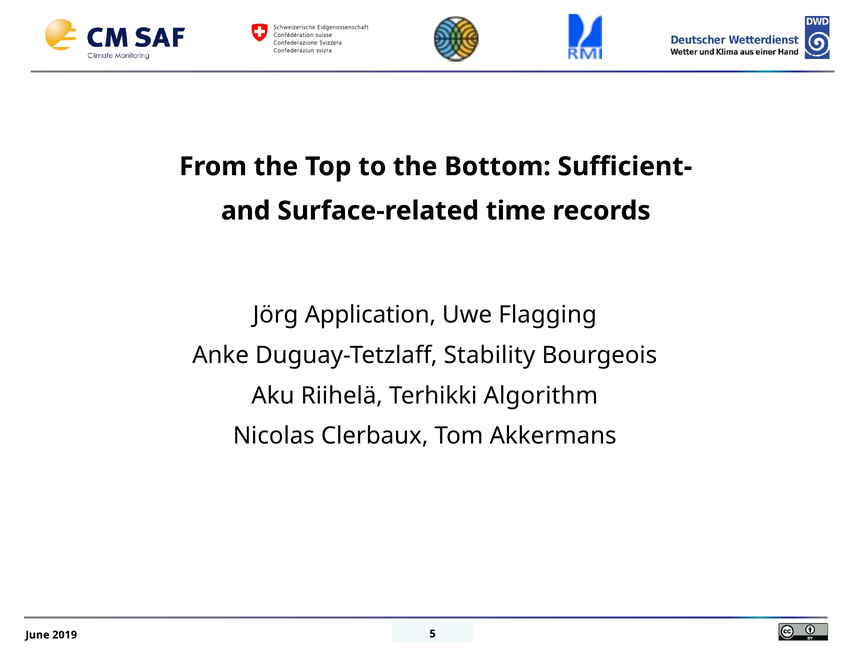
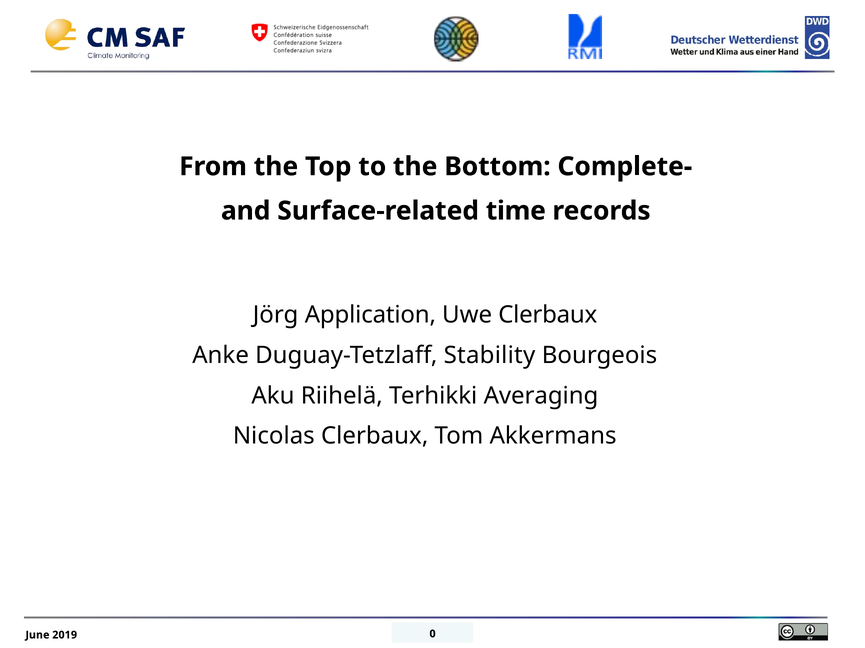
Sufficient-: Sufficient- -> Complete-
Uwe Flagging: Flagging -> Clerbaux
Algorithm: Algorithm -> Averaging
5: 5 -> 0
